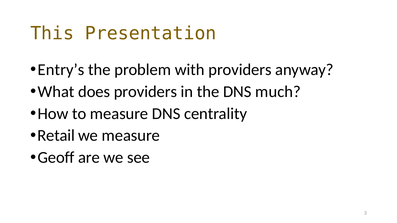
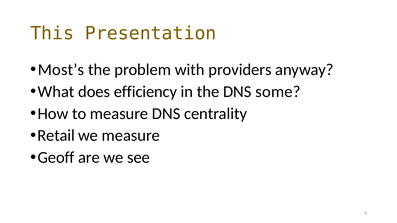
Entry’s: Entry’s -> Most’s
does providers: providers -> efficiency
much: much -> some
